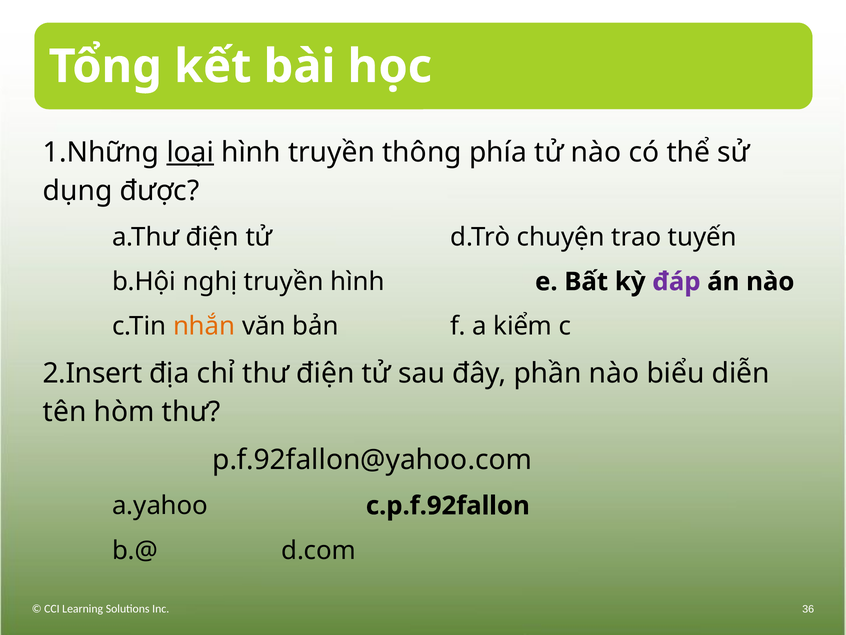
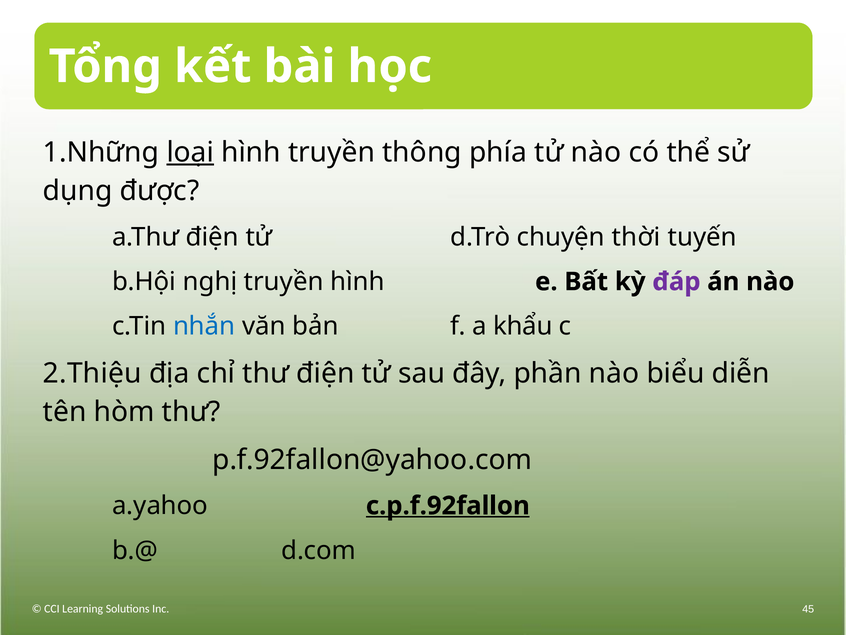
trao: trao -> thời
nhắn colour: orange -> blue
kiểm: kiểm -> khẩu
2.Insert: 2.Insert -> 2.Thiệu
c.p.f.92fallon underline: none -> present
36: 36 -> 45
